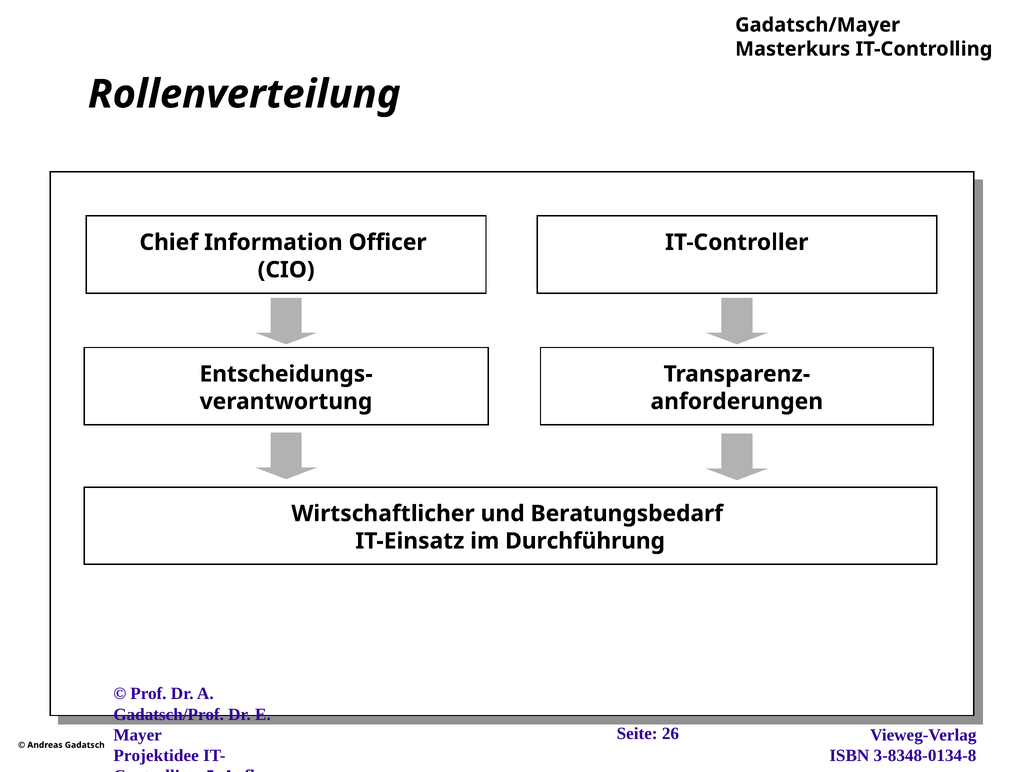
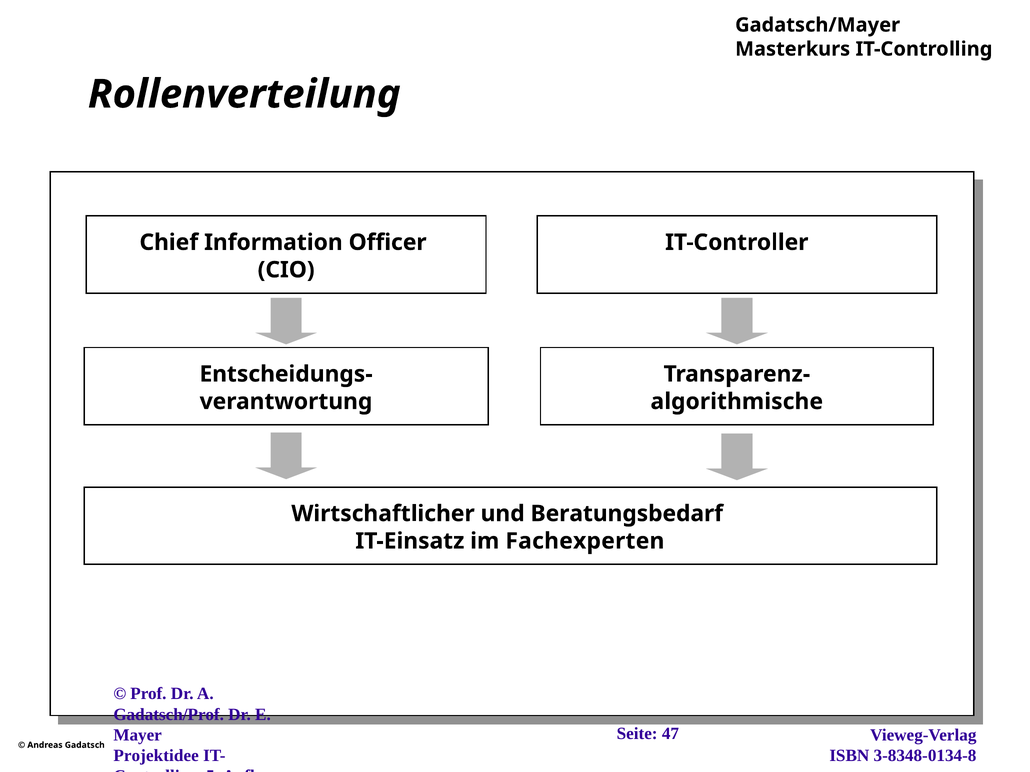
anforderungen: anforderungen -> algorithmische
Durchführung: Durchführung -> Fachexperten
26: 26 -> 47
